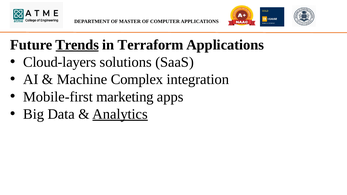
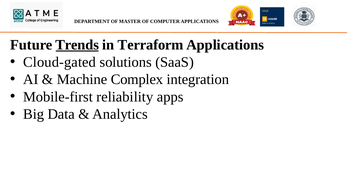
Cloud-layers: Cloud-layers -> Cloud-gated
marketing: marketing -> reliability
Analytics underline: present -> none
